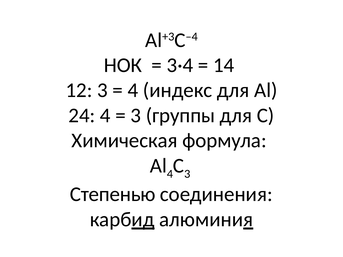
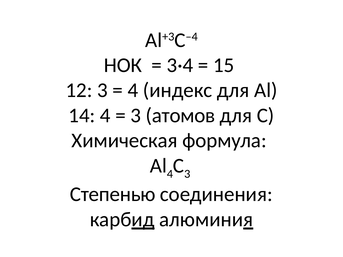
14: 14 -> 15
24: 24 -> 14
группы: группы -> атомов
